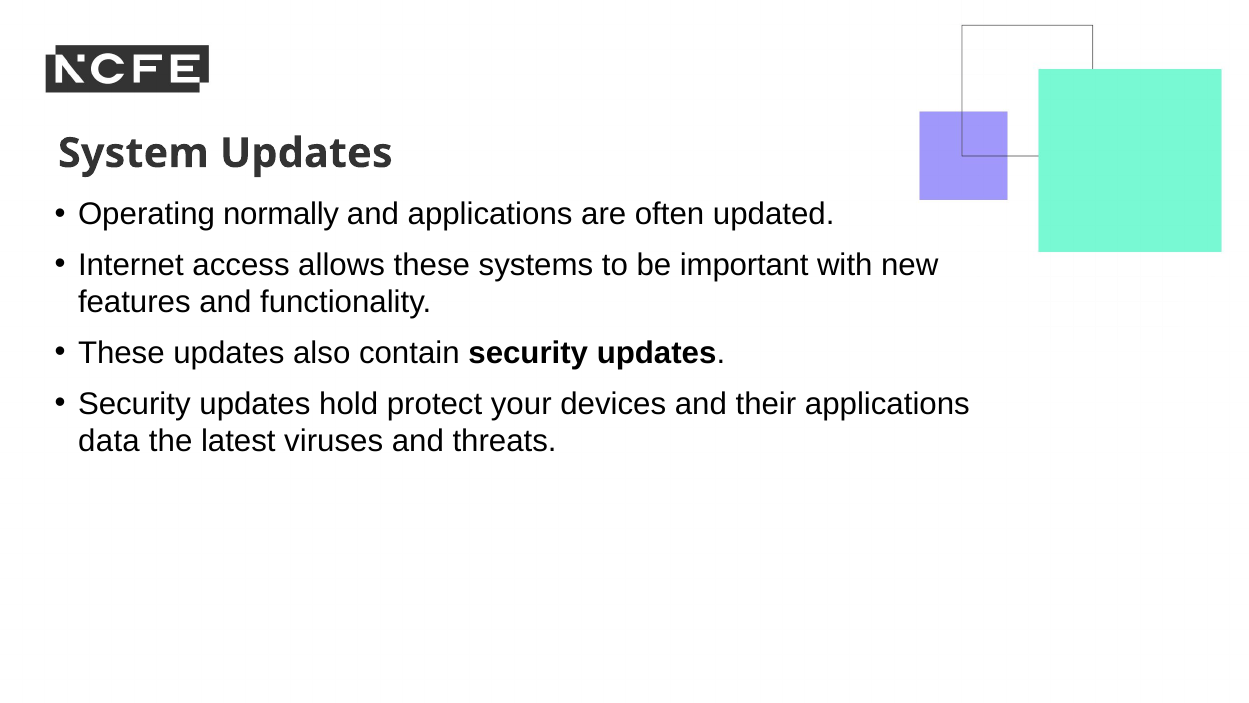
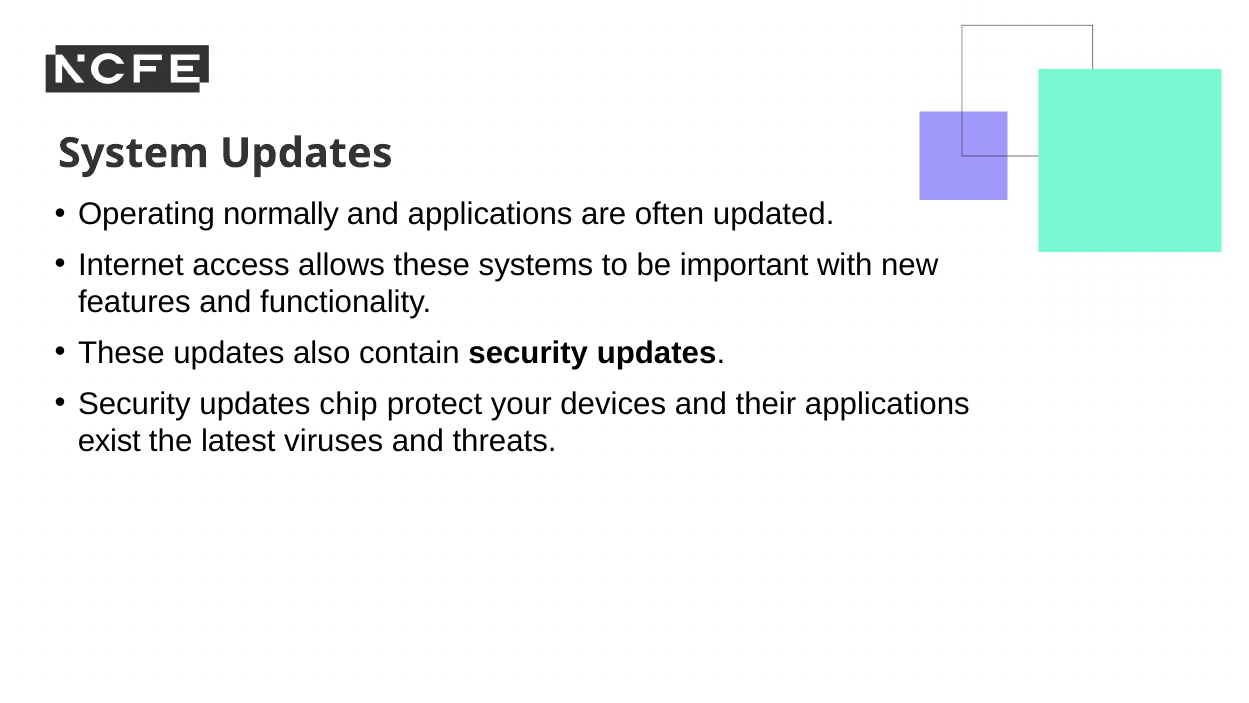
hold: hold -> chip
data: data -> exist
